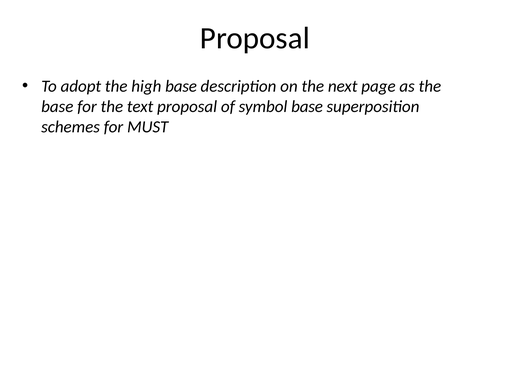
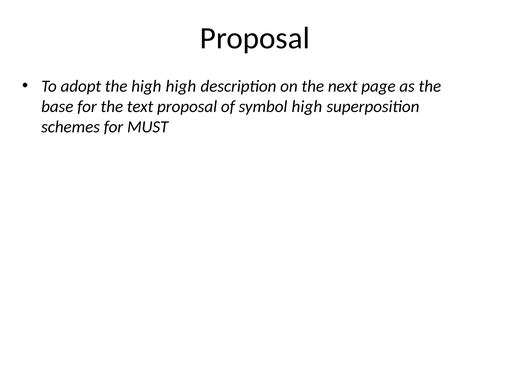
high base: base -> high
symbol base: base -> high
